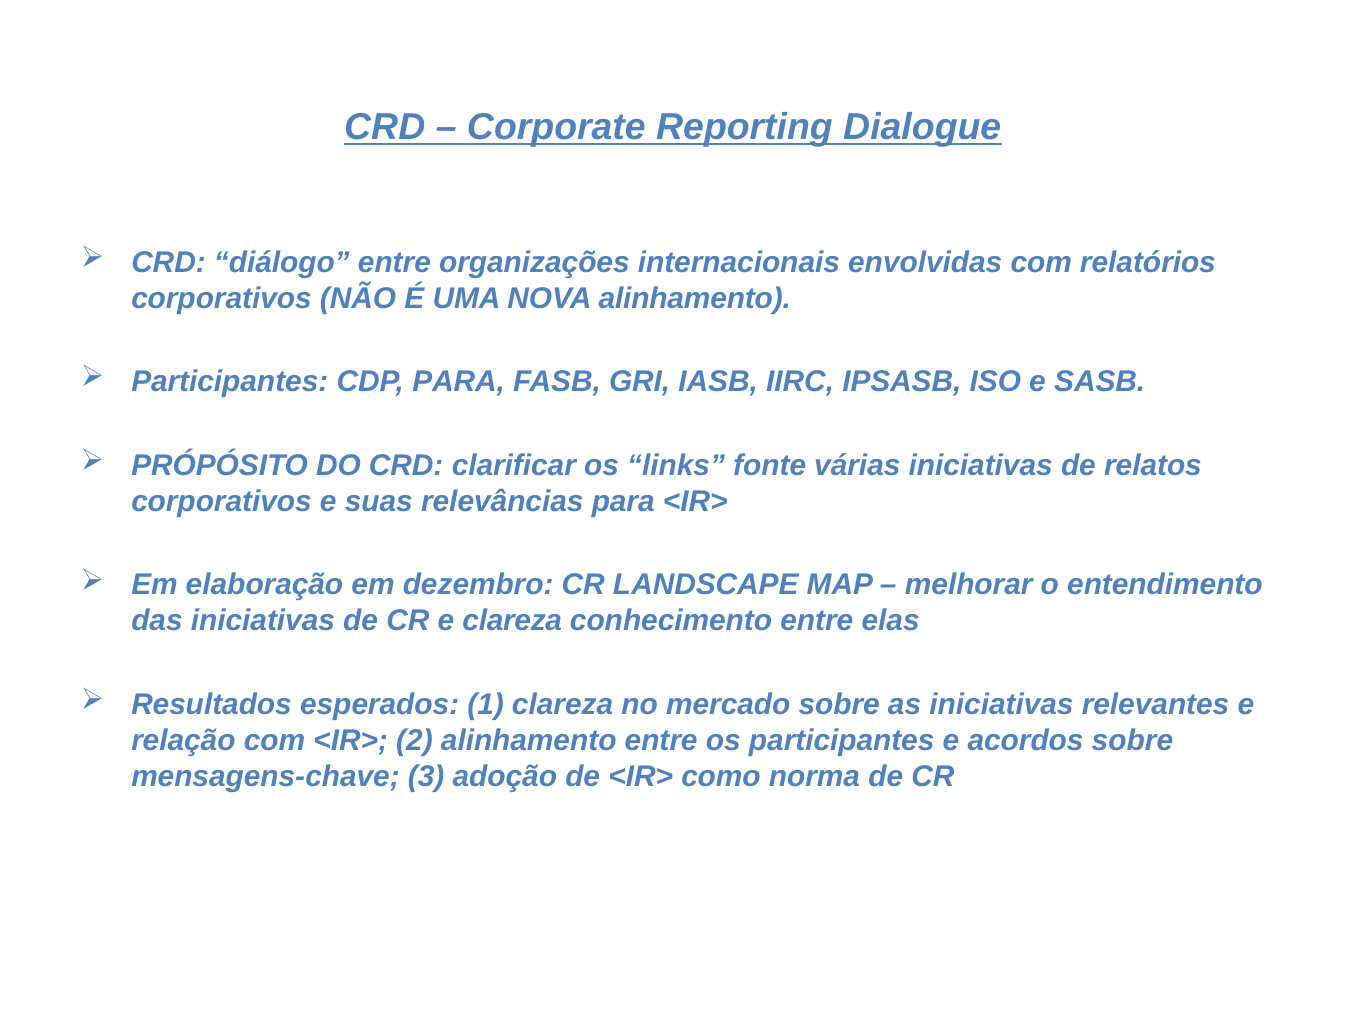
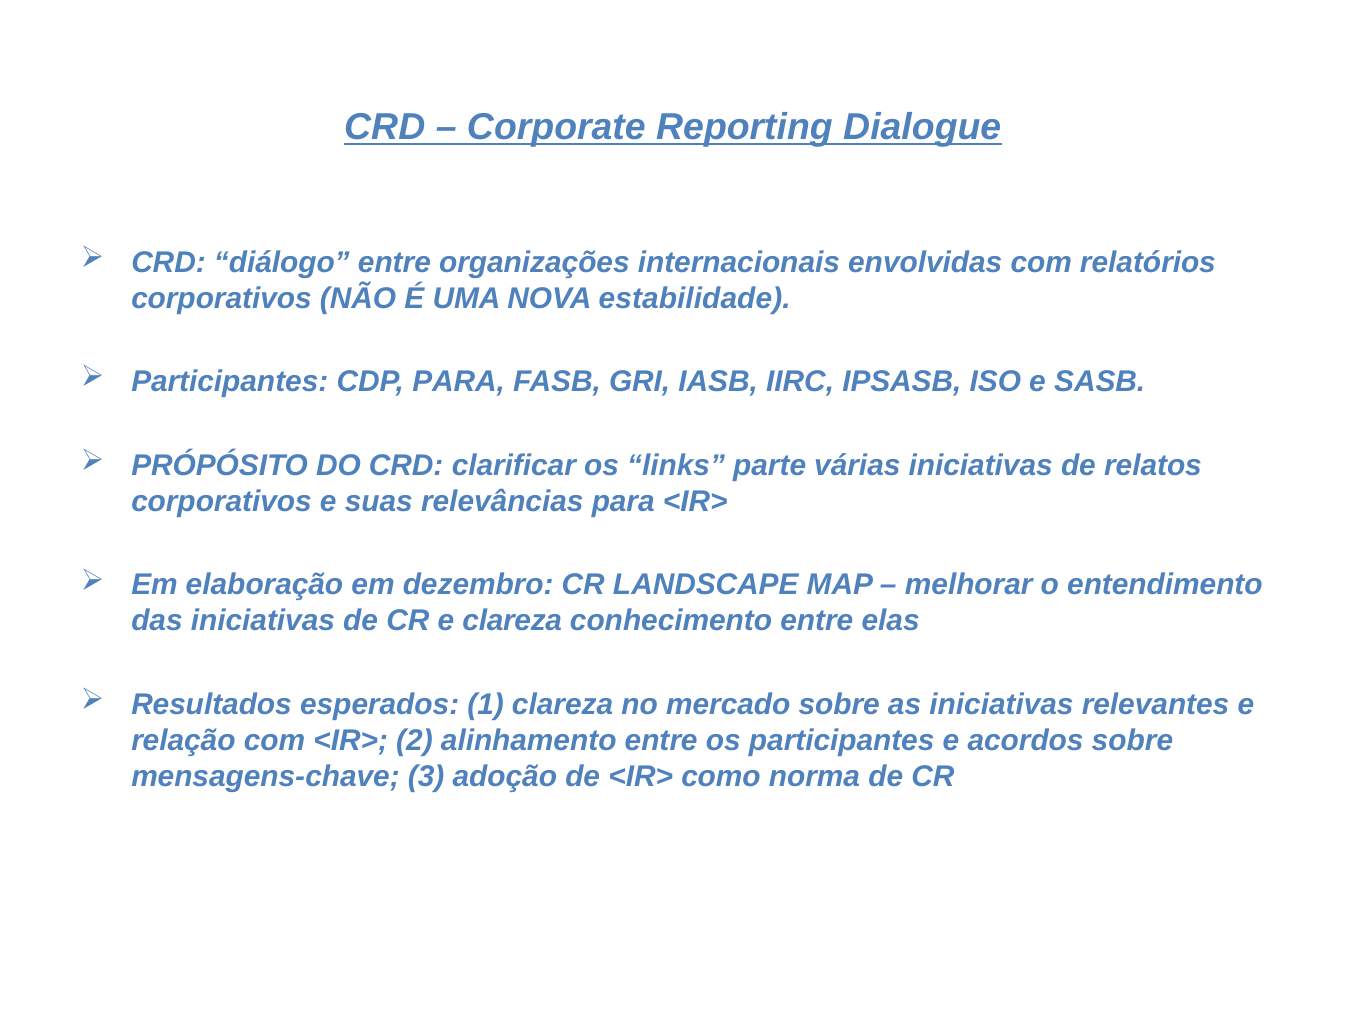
NOVA alinhamento: alinhamento -> estabilidade
fonte: fonte -> parte
